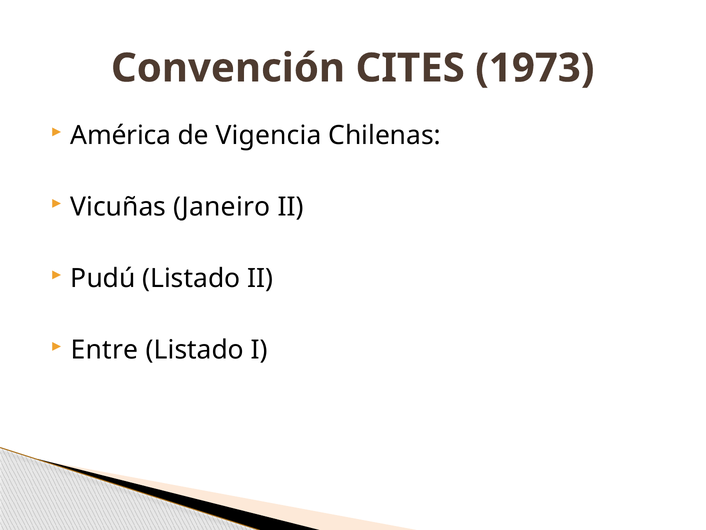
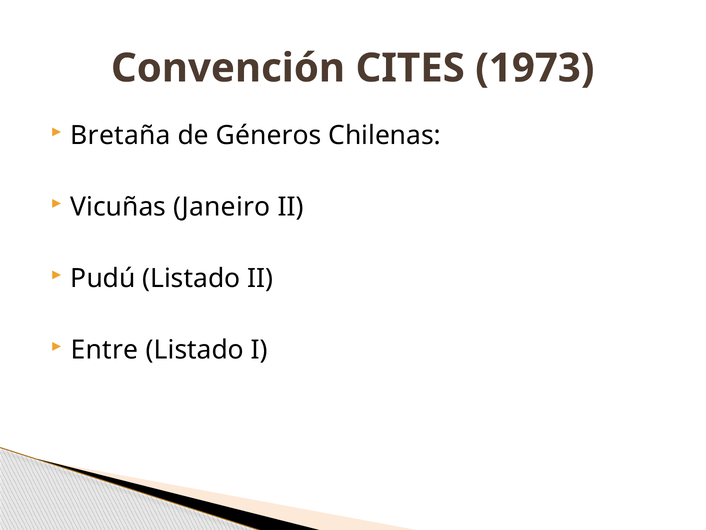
América: América -> Bretaña
Vigencia: Vigencia -> Géneros
